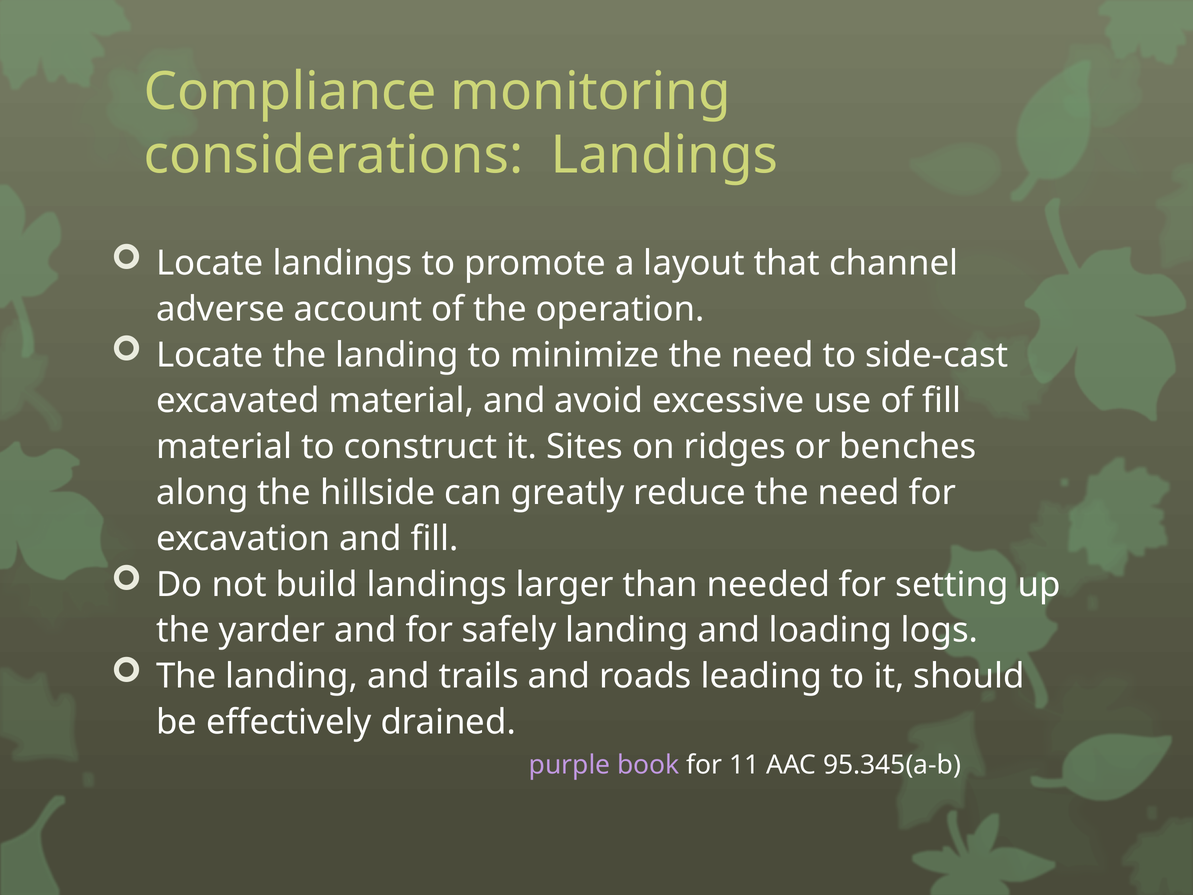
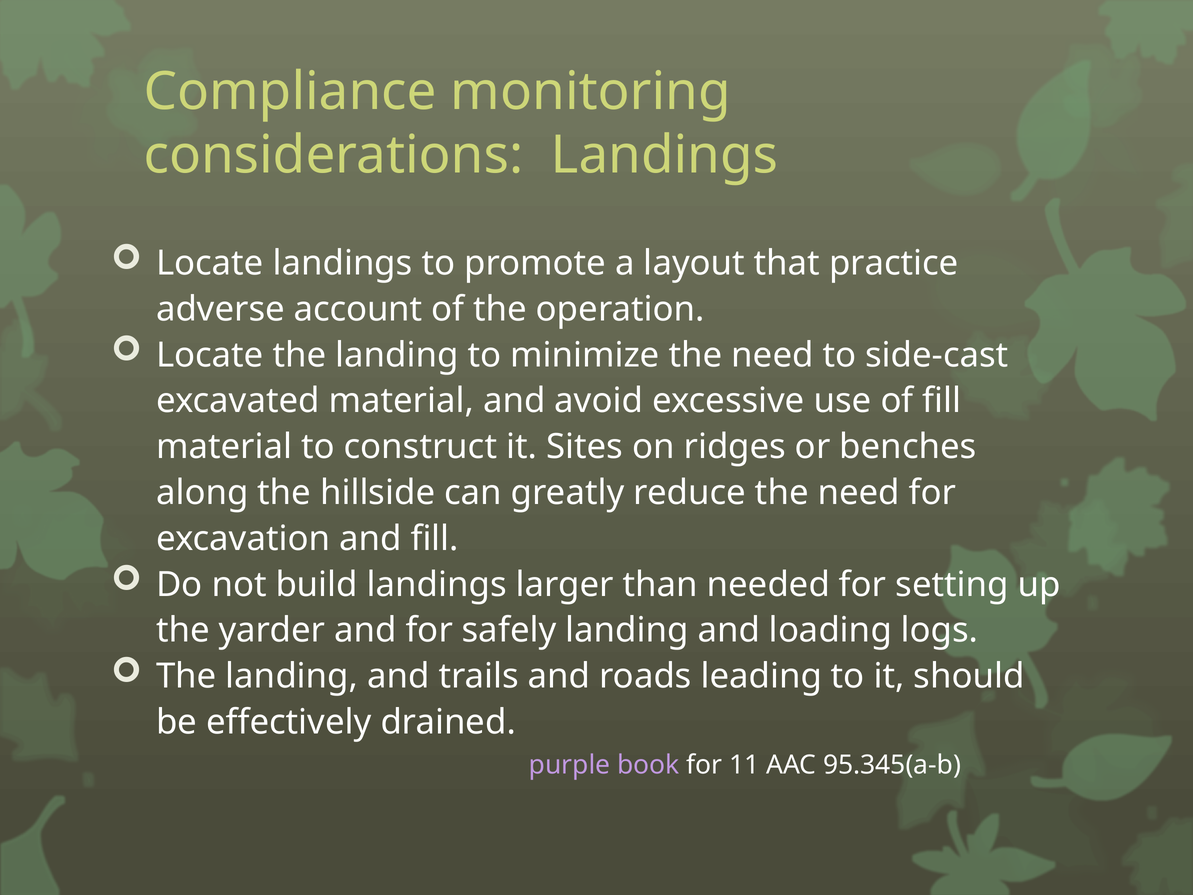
channel: channel -> practice
